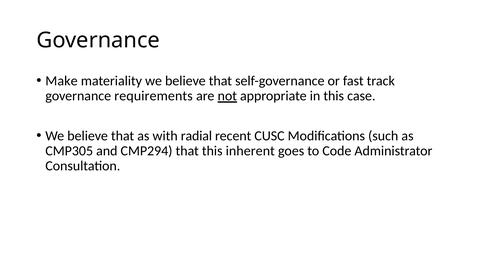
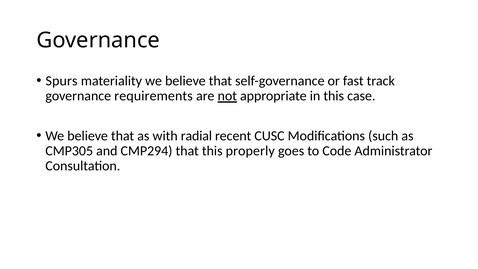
Make: Make -> Spurs
inherent: inherent -> properly
